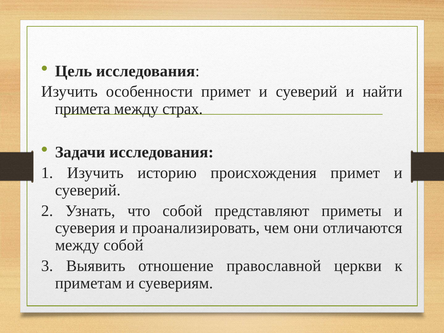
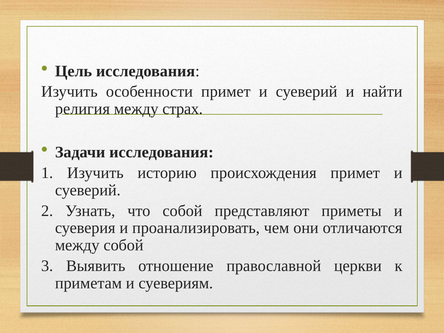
примета: примета -> религия
